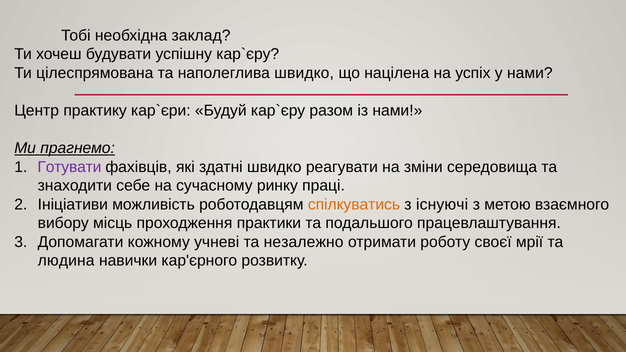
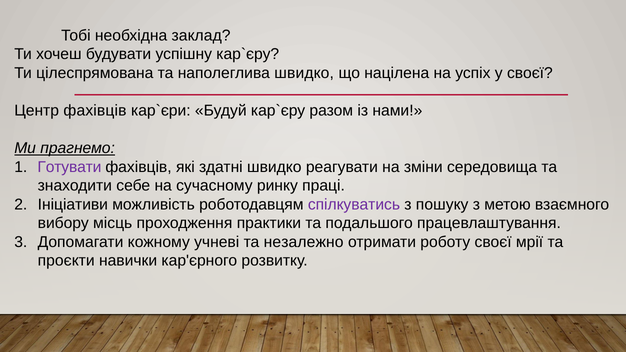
у нами: нами -> своєї
Центр практику: практику -> фахівців
спілкуватись colour: orange -> purple
існуючі: існуючі -> пошуку
людина: людина -> проєкти
